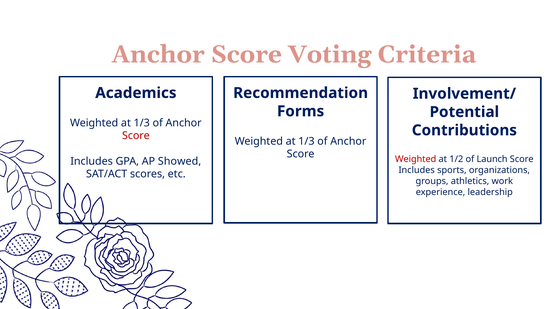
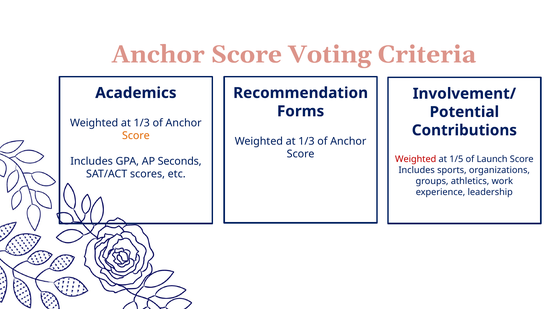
Score at (136, 136) colour: red -> orange
1/2: 1/2 -> 1/5
Showed: Showed -> Seconds
